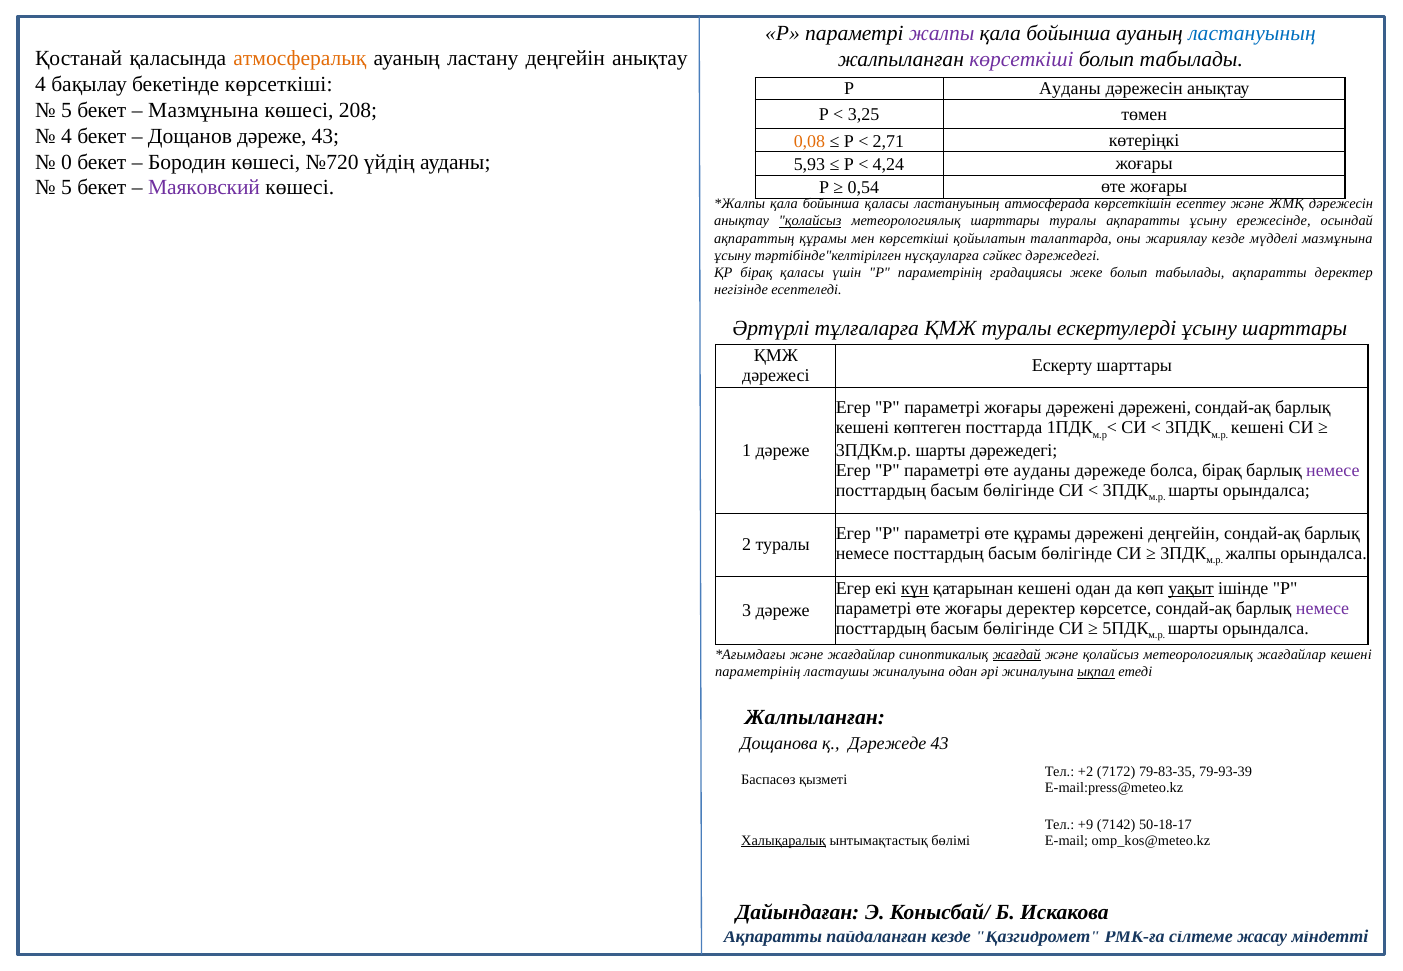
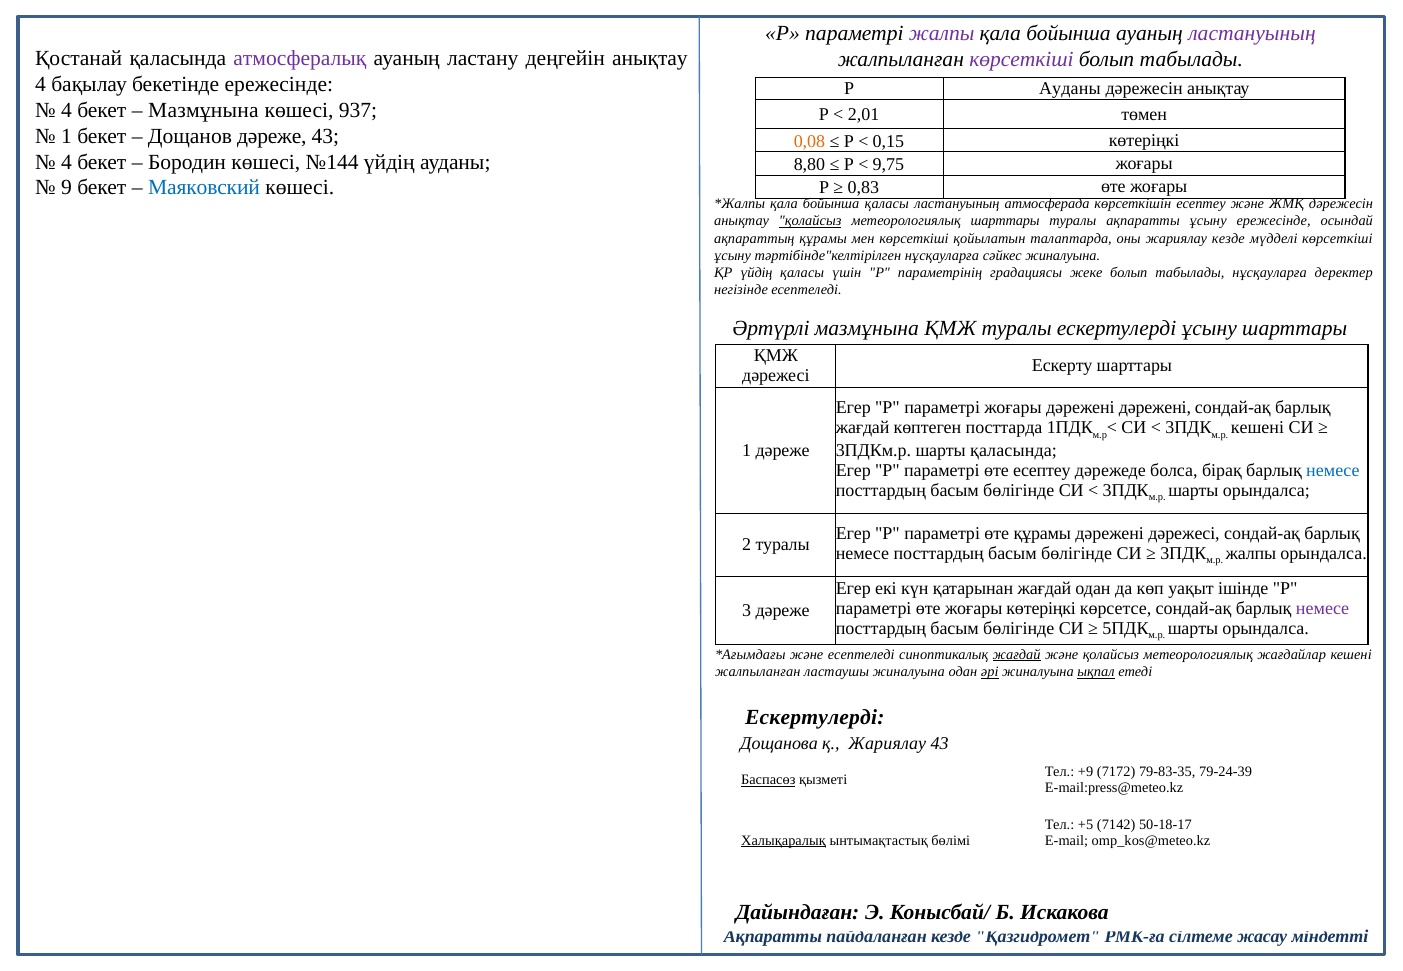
ластануының at (1252, 33) colour: blue -> purple
атмосфералық colour: orange -> purple
бекетінде көрсеткіші: көрсеткіші -> ережесінде
5 at (66, 110): 5 -> 4
208: 208 -> 937
3,25: 3,25 -> 2,01
4 at (66, 136): 4 -> 1
2,71: 2,71 -> 0,15
0 at (66, 162): 0 -> 4
№720: №720 -> №144
5,93: 5,93 -> 8,80
4,24: 4,24 -> 9,75
5 at (66, 188): 5 -> 9
Маяковский colour: purple -> blue
0,54: 0,54 -> 0,83
мүдделі мазмұнына: мазмұнына -> көрсеткіші
сәйкес дәрежедегі: дәрежедегі -> жиналуына
ҚР бірақ: бірақ -> үйдің
табылады ақпаратты: ақпаратты -> нұсқауларға
Әртүрлі тұлғаларға: тұлғаларға -> мазмұнына
кешені at (863, 428): кешені -> жағдай
шарты дәрежедегі: дәрежедегі -> қаласында
өте ауданы: ауданы -> есептеу
немесе at (1333, 470) colour: purple -> blue
дәрежені деңгейін: деңгейін -> дәрежесі
күн underline: present -> none
қатарынан кешені: кешені -> жағдай
уақыт underline: present -> none
жоғары деректер: деректер -> көтеріңкі
және жағдайлар: жағдайлар -> есептеледі
параметрінің at (758, 672): параметрінің -> жалпыланған
әрі underline: none -> present
Жалпыланған at (815, 718): Жалпыланған -> Ескертулерді
қ Дәрежеде: Дәрежеде -> Жариялау
+2: +2 -> +9
79-93-39: 79-93-39 -> 79-24-39
Баспасөз underline: none -> present
+9: +9 -> +5
